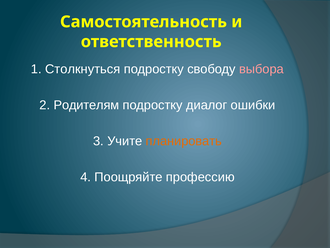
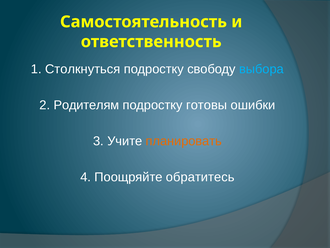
выбора colour: pink -> light blue
диалог: диалог -> готовы
профессию: профессию -> обратитесь
